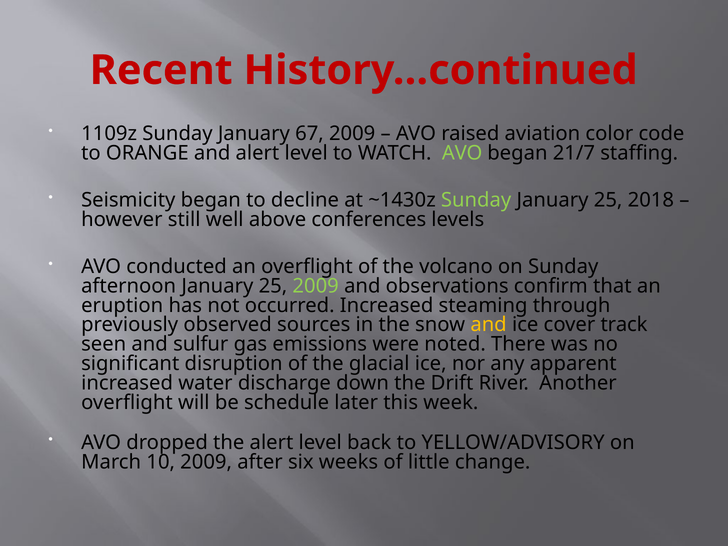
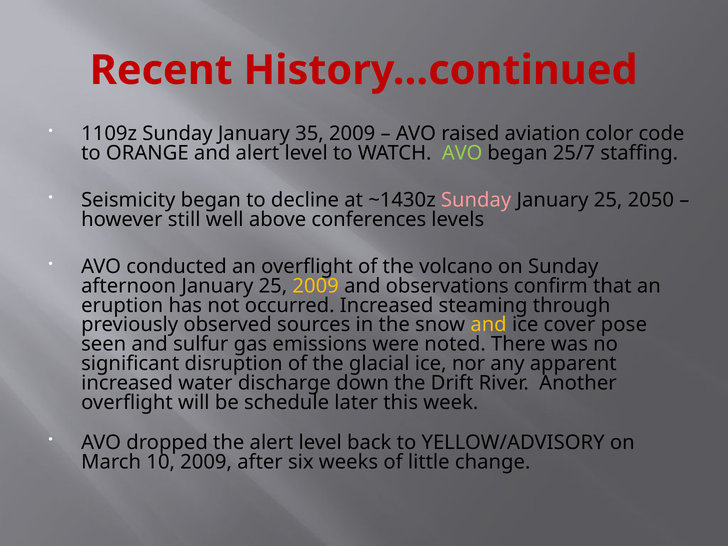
67: 67 -> 35
21/7: 21/7 -> 25/7
Sunday at (476, 200) colour: light green -> pink
2018: 2018 -> 2050
2009 at (316, 286) colour: light green -> yellow
track: track -> pose
